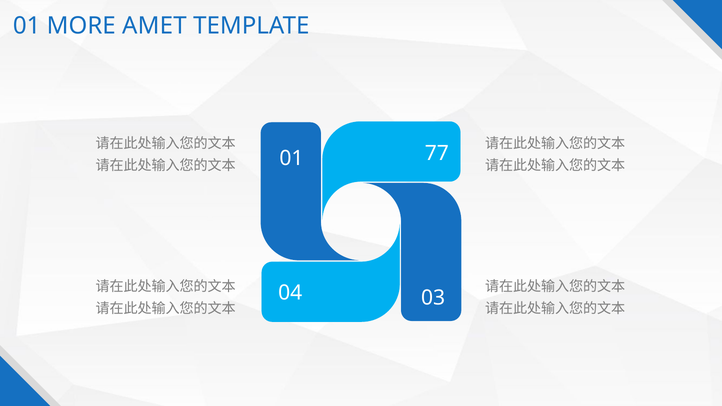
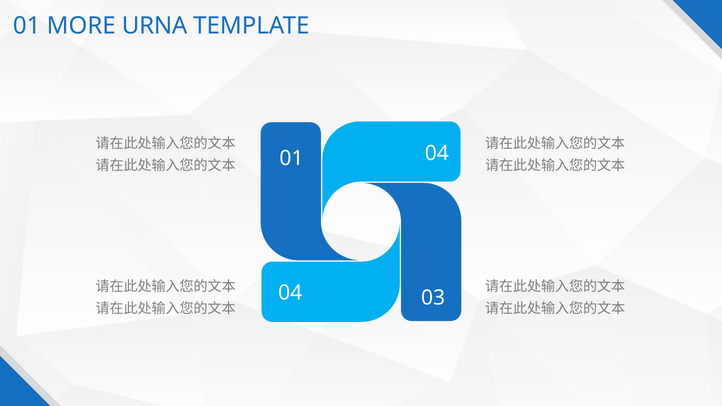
AMET: AMET -> URNA
01 77: 77 -> 04
